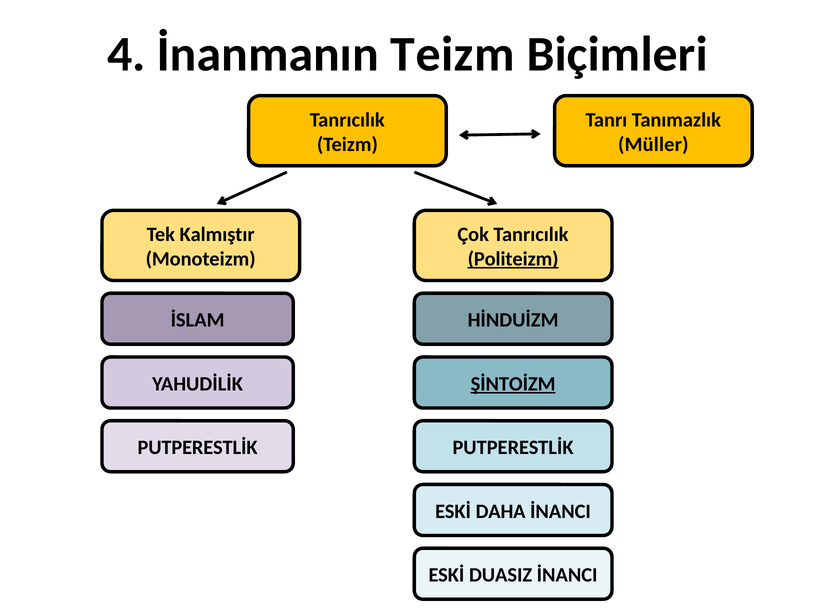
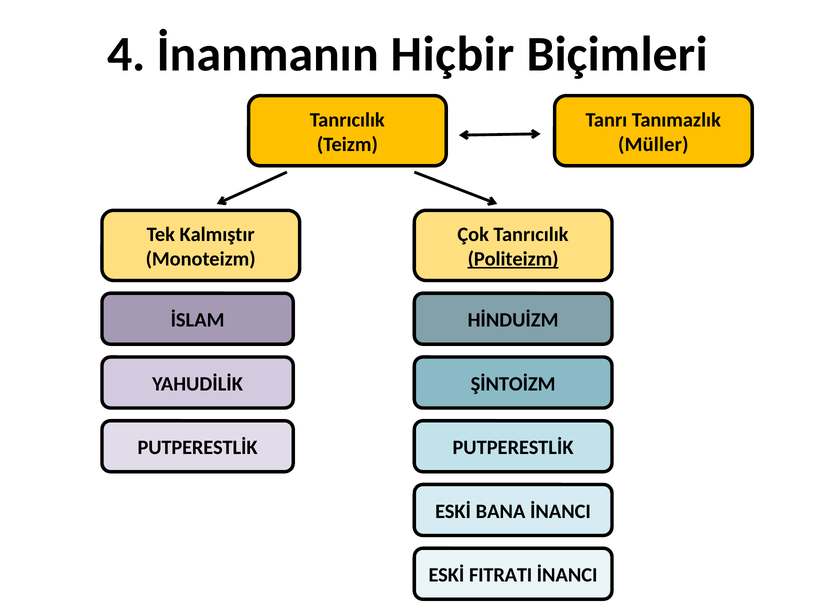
İnanmanın Teizm: Teizm -> Hiçbir
ŞİNTOİZM underline: present -> none
DAHA: DAHA -> BANA
DUASIZ: DUASIZ -> FITRATI
